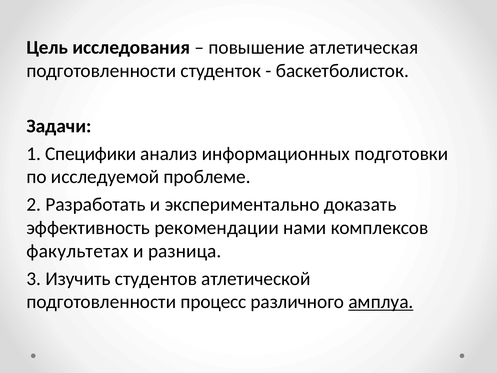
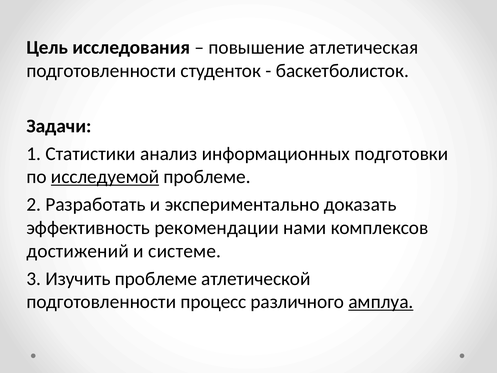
Специфики: Специфики -> Статистики
исследуемой underline: none -> present
факультетах: факультетах -> достижений
разница: разница -> системе
Изучить студентов: студентов -> проблеме
